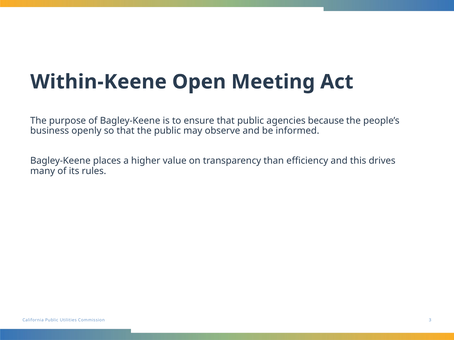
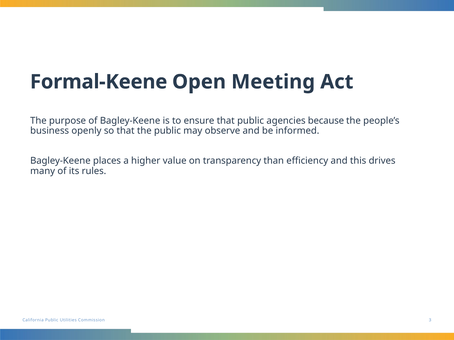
Within-Keene: Within-Keene -> Formal-Keene
